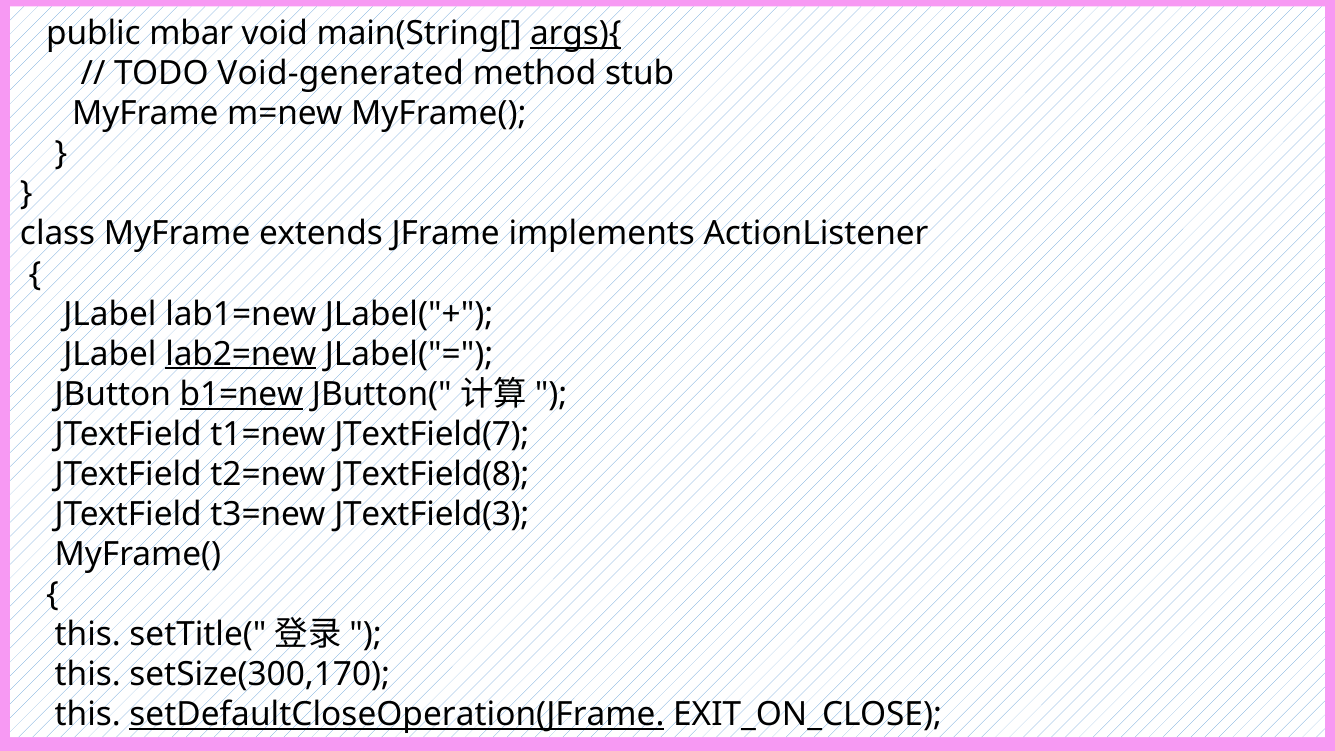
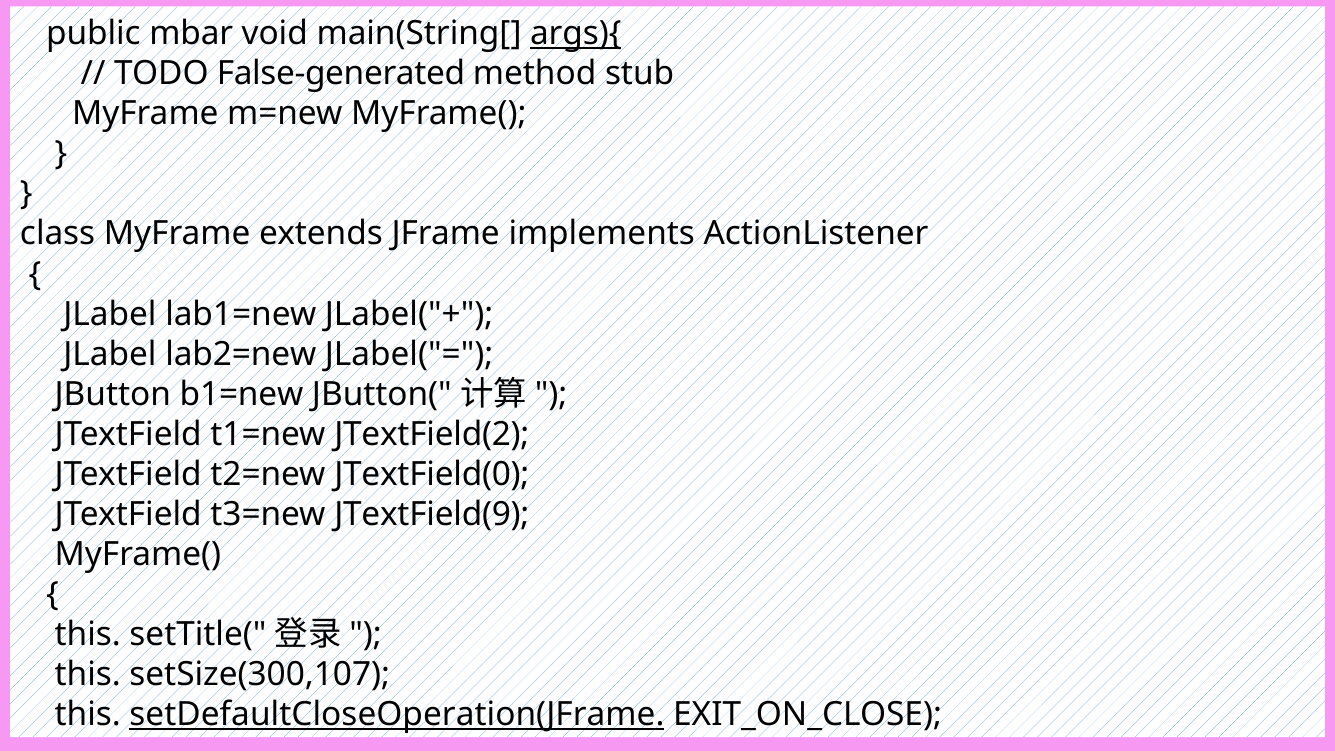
Void-generated: Void-generated -> False-generated
lab2=new underline: present -> none
b1=new underline: present -> none
JTextField(7: JTextField(7 -> JTextField(2
JTextField(8: JTextField(8 -> JTextField(0
JTextField(3: JTextField(3 -> JTextField(9
setSize(300,170: setSize(300,170 -> setSize(300,107
